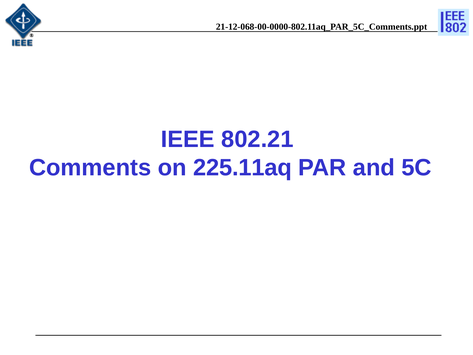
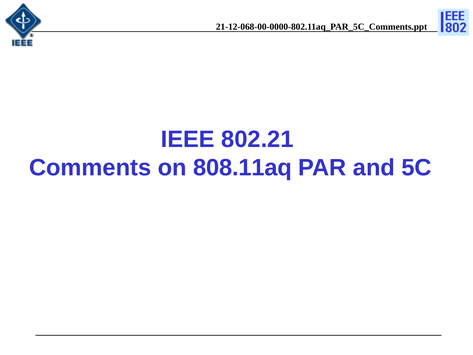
225.11aq: 225.11aq -> 808.11aq
